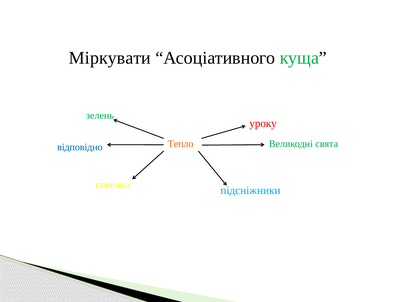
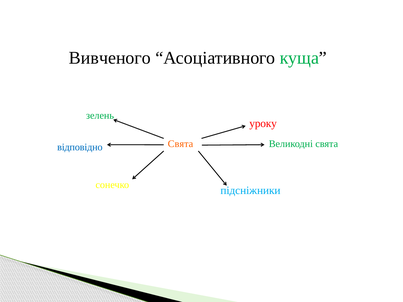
Міркувати: Міркувати -> Вивченого
Тепло at (181, 144): Тепло -> Свята
